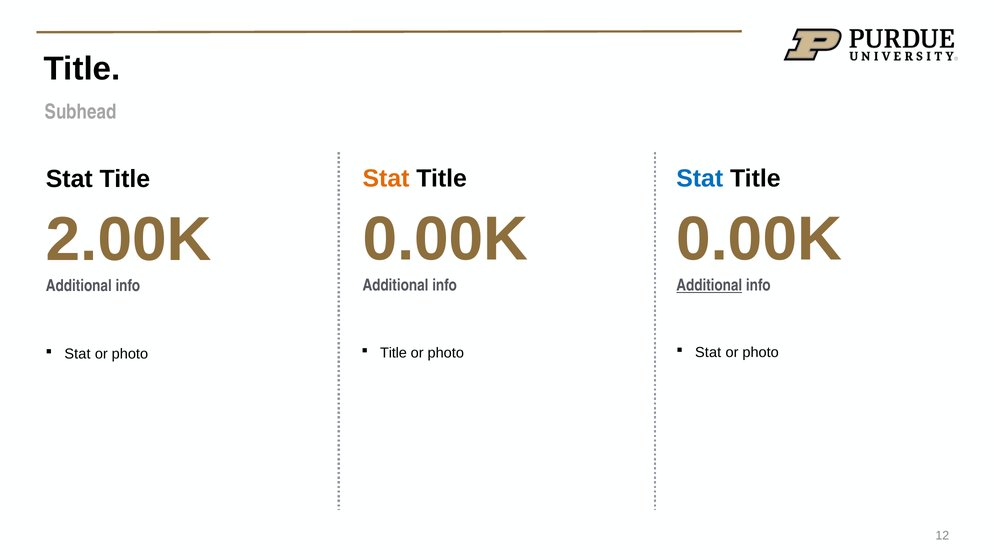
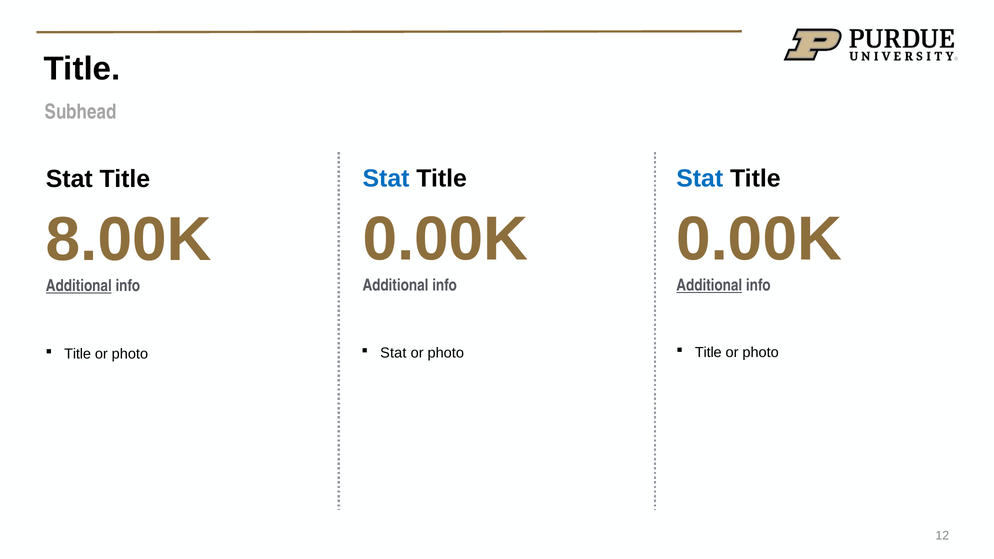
Stat at (386, 178) colour: orange -> blue
2.00K: 2.00K -> 8.00K
Additional at (79, 286) underline: none -> present
Stat at (77, 354): Stat -> Title
Title at (393, 353): Title -> Stat
Stat at (708, 352): Stat -> Title
